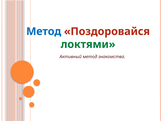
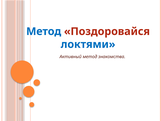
локтями colour: green -> blue
